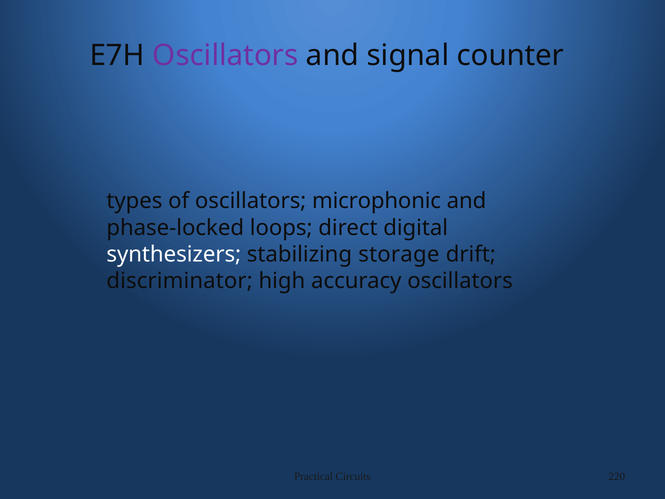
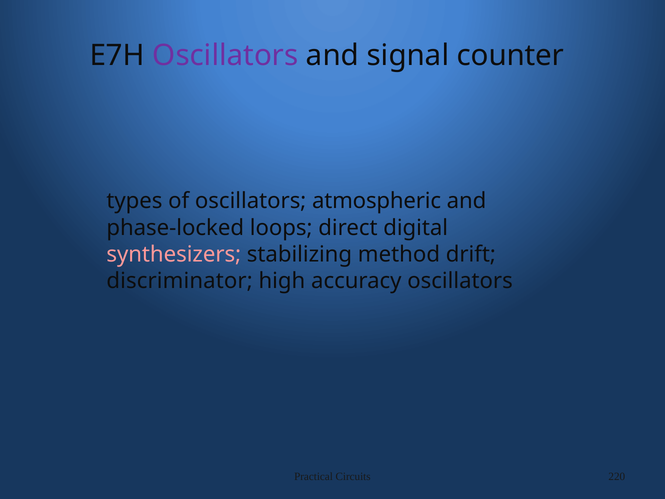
microphonic: microphonic -> atmospheric
synthesizers colour: white -> pink
storage: storage -> method
